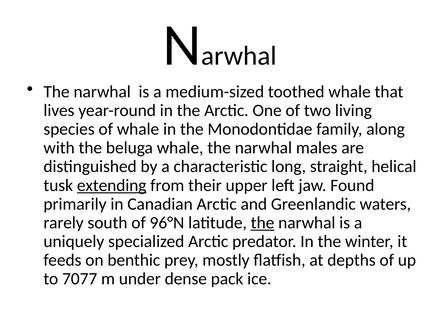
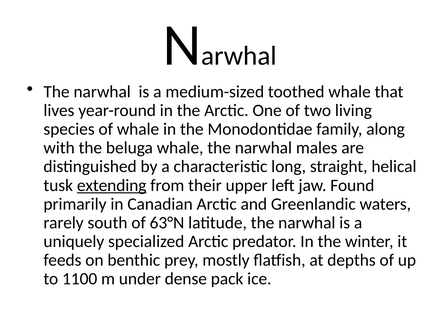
96°N: 96°N -> 63°N
the at (263, 223) underline: present -> none
7077: 7077 -> 1100
